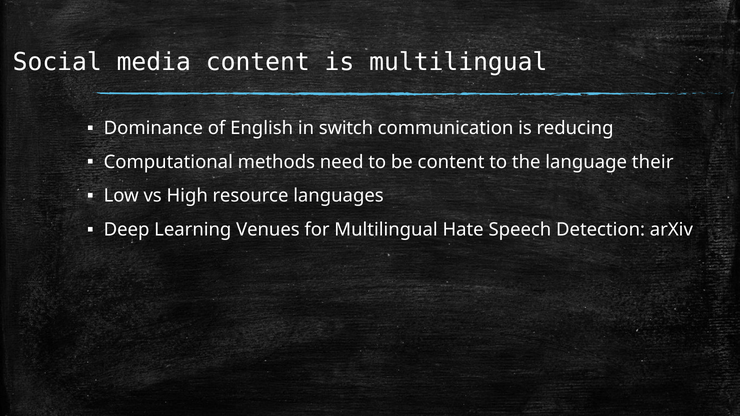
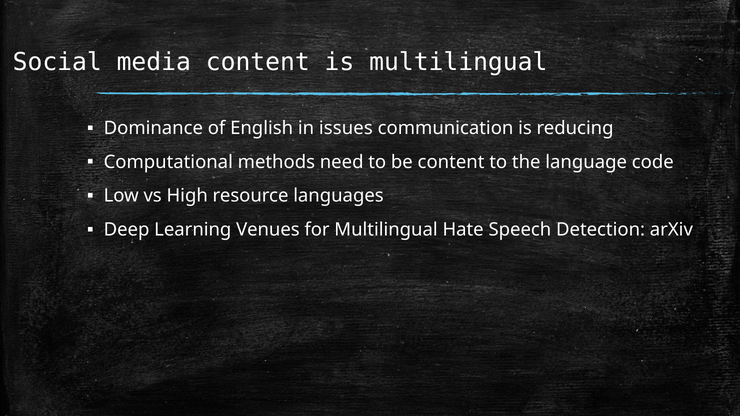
switch: switch -> issues
their: their -> code
